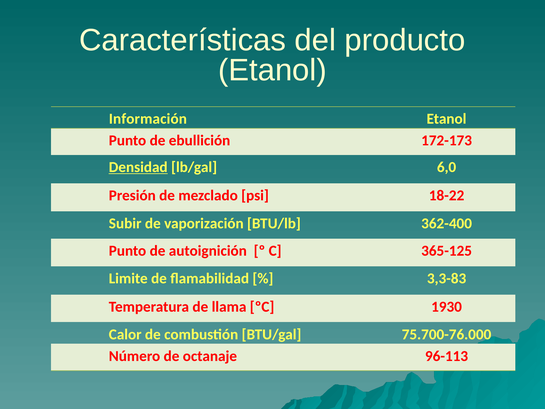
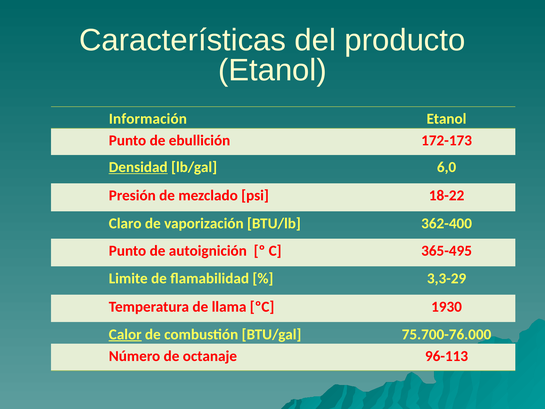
Subir: Subir -> Claro
365-125: 365-125 -> 365-495
3,3-83: 3,3-83 -> 3,3-29
Calor underline: none -> present
